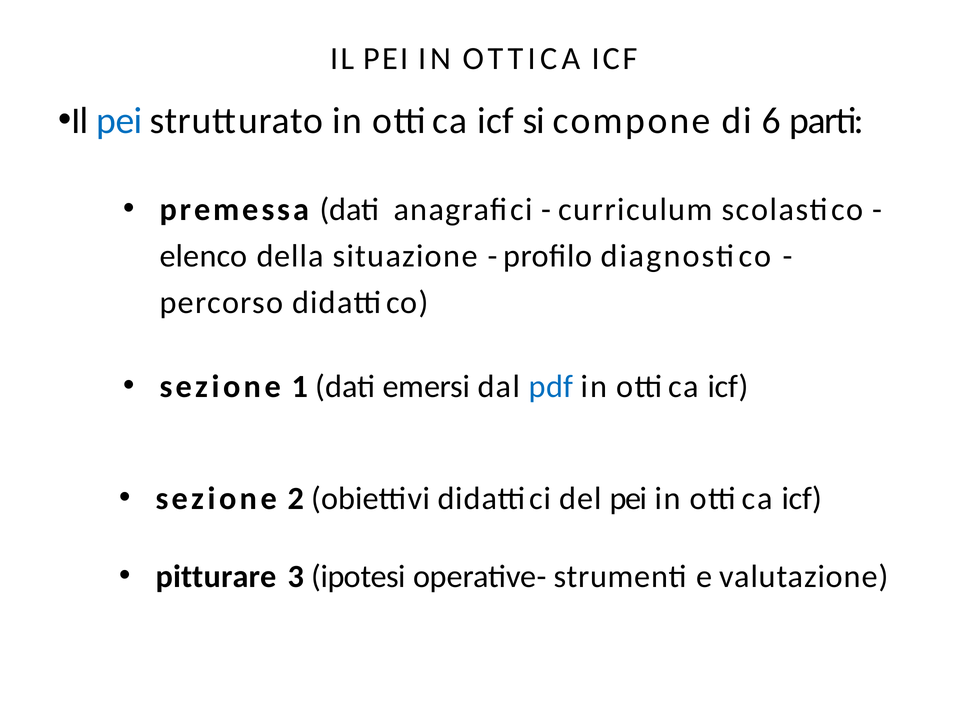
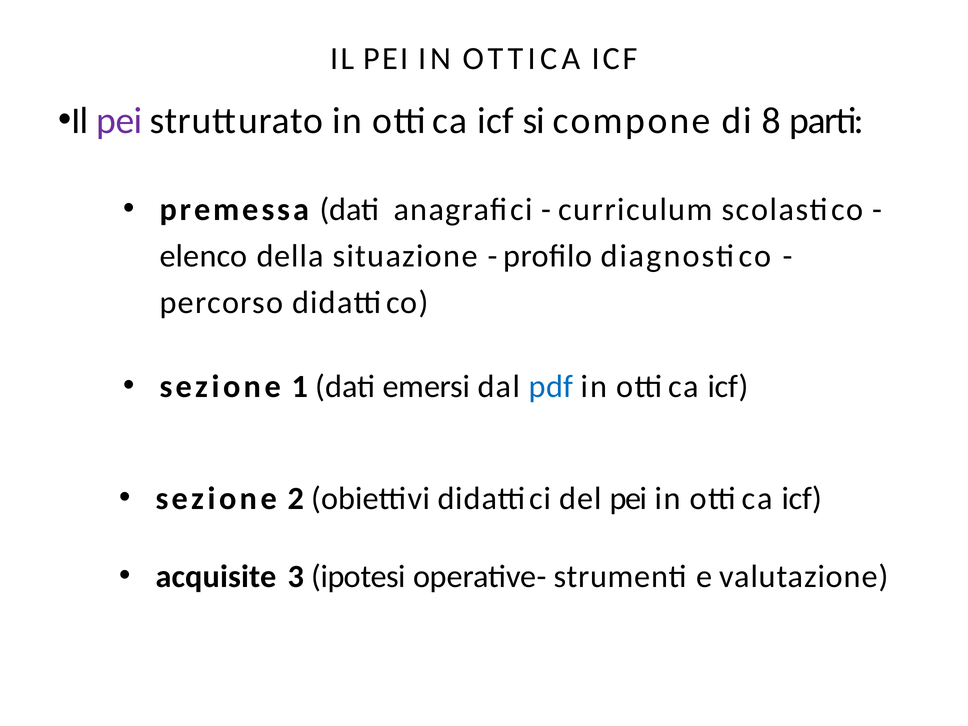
pei at (119, 121) colour: blue -> purple
6: 6 -> 8
pitturare: pitturare -> acquisite
